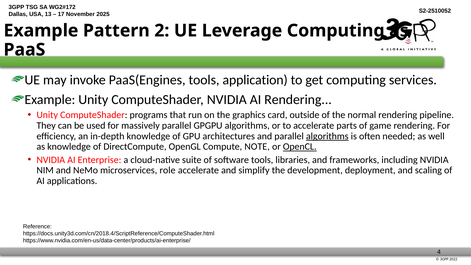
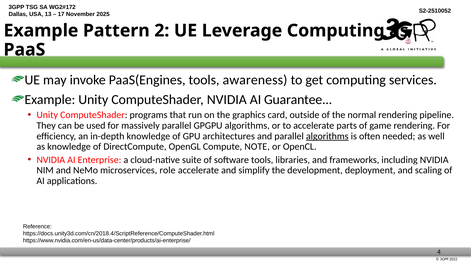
application: application -> awareness
AI Rendering: Rendering -> Guarantee
OpenCL underline: present -> none
